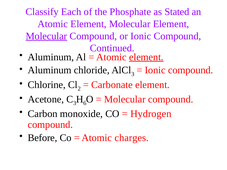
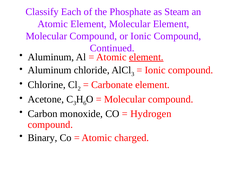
Stated: Stated -> Steam
Molecular at (46, 36) underline: present -> none
Before: Before -> Binary
charges: charges -> charged
